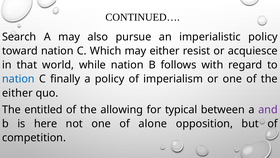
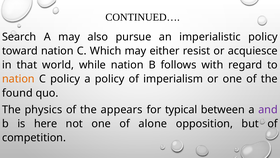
nation at (18, 79) colour: blue -> orange
C finally: finally -> policy
either at (17, 93): either -> found
entitled: entitled -> physics
allowing: allowing -> appears
